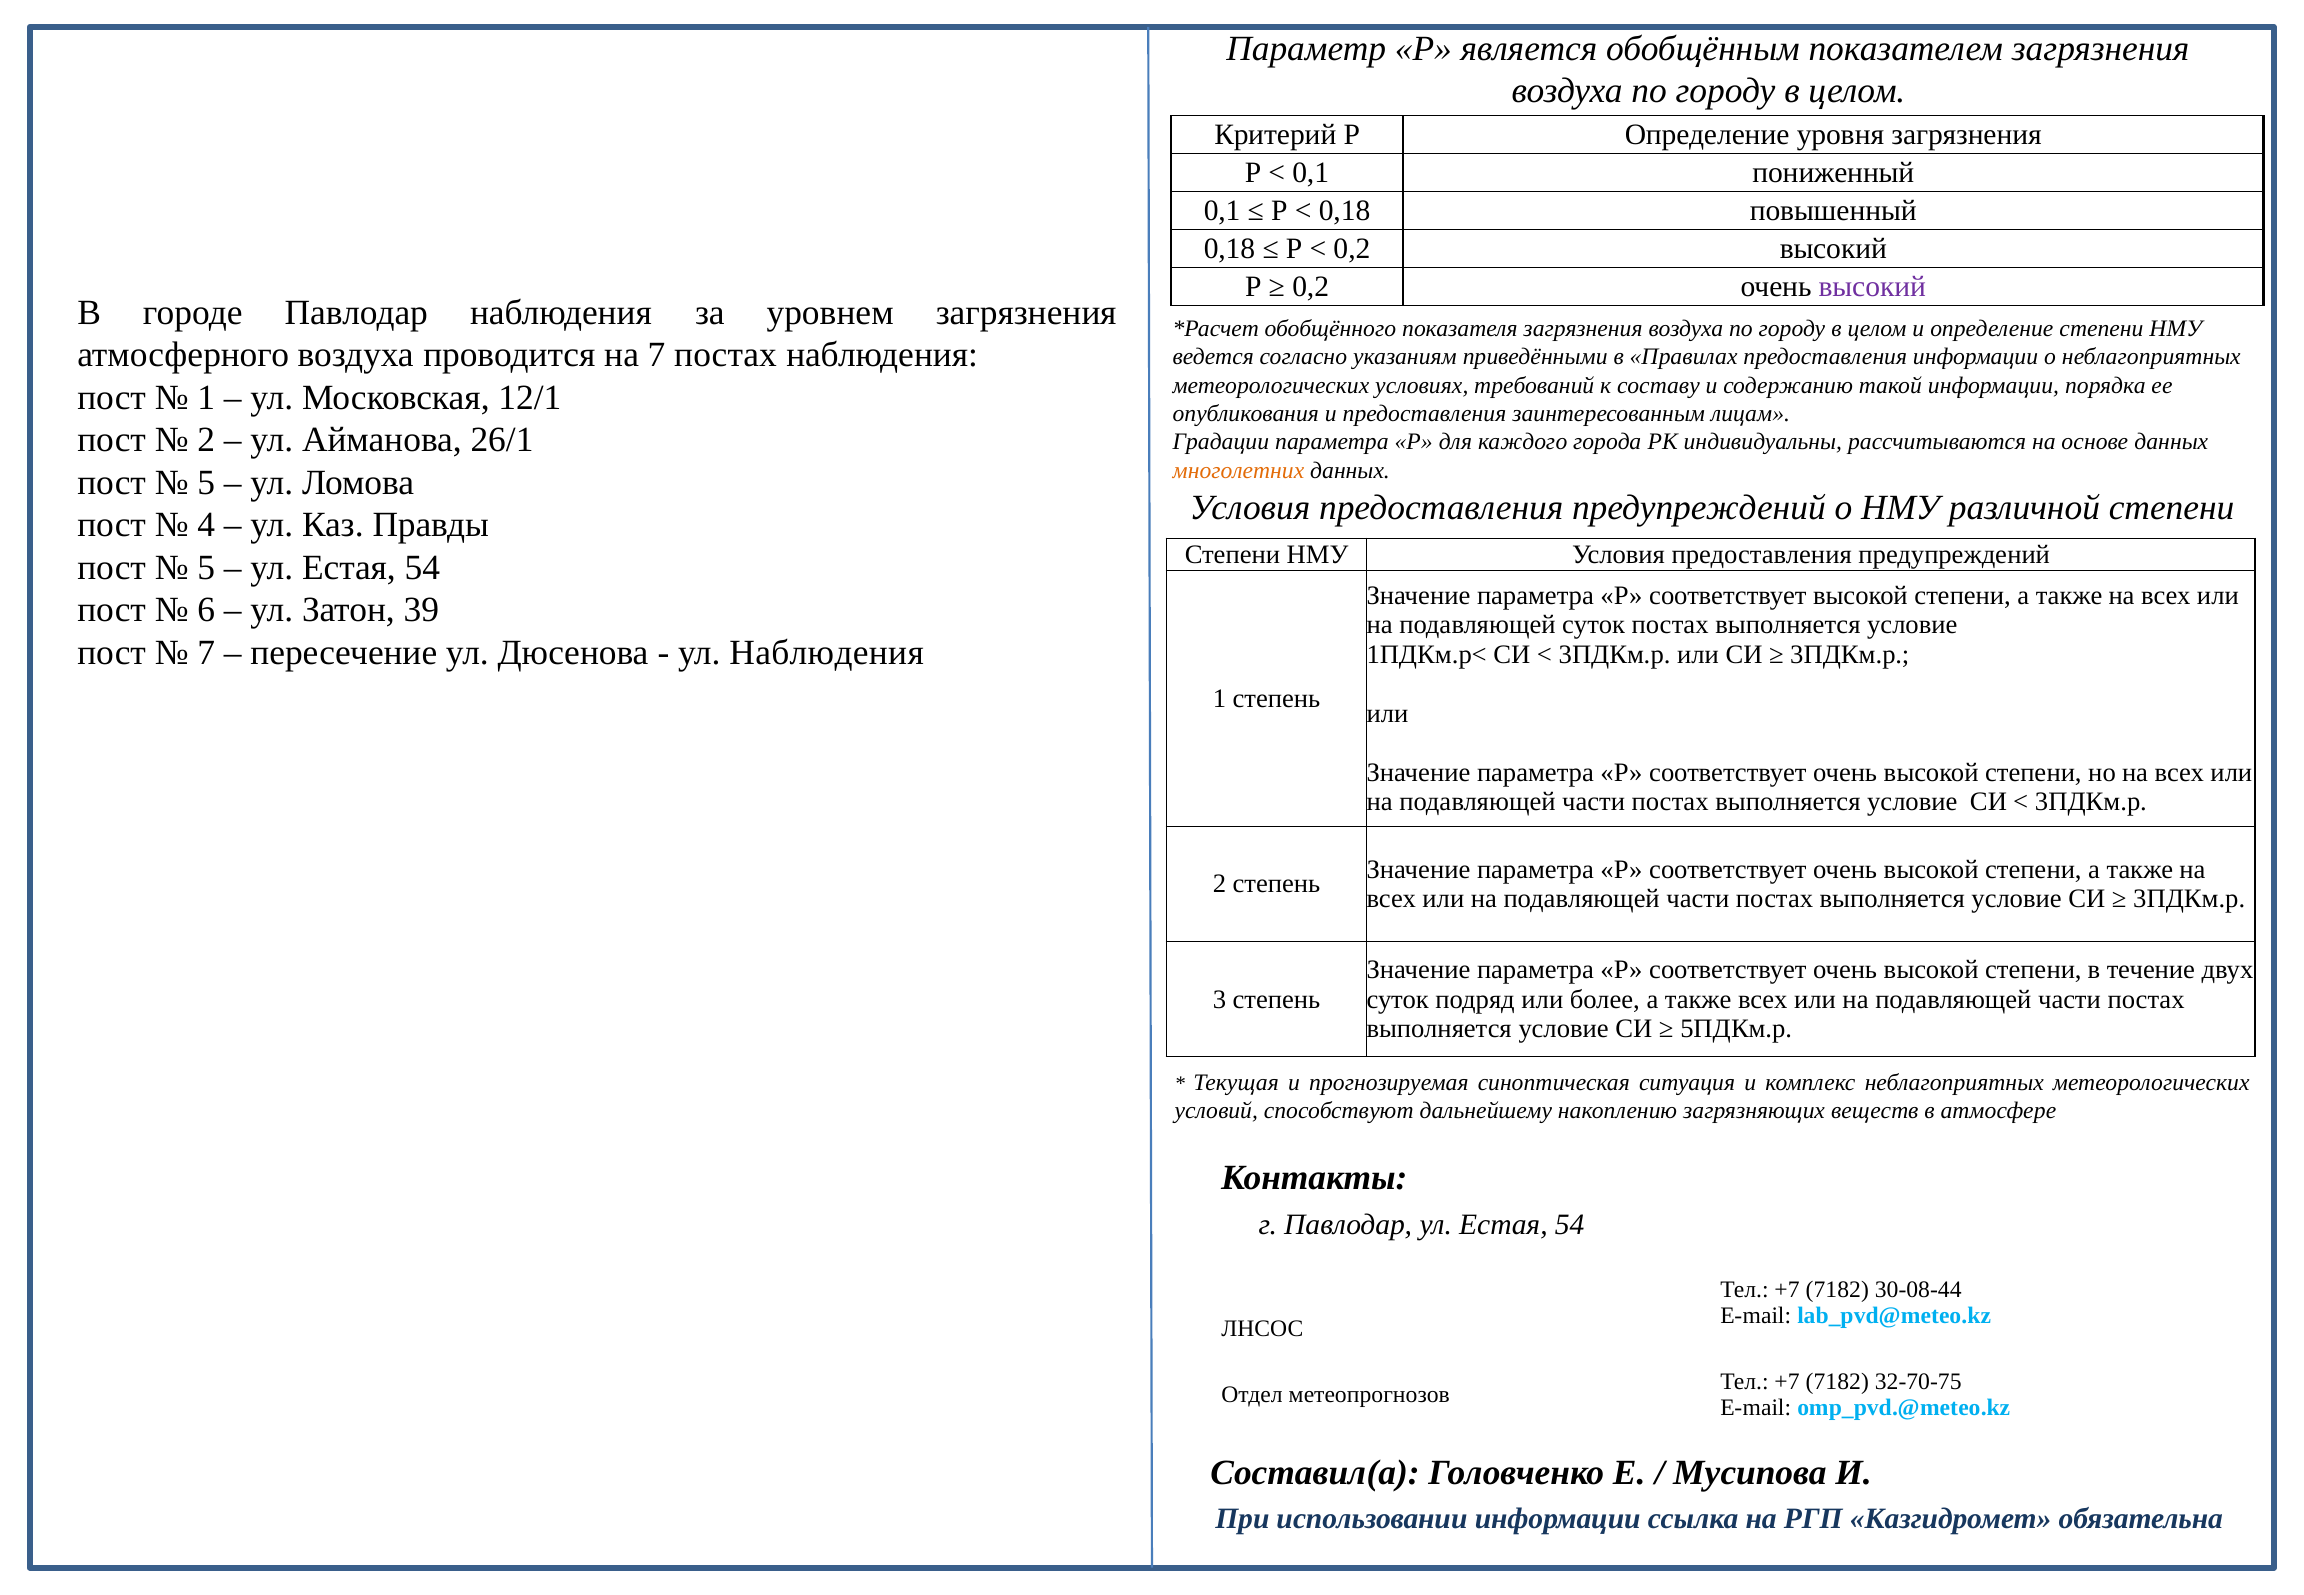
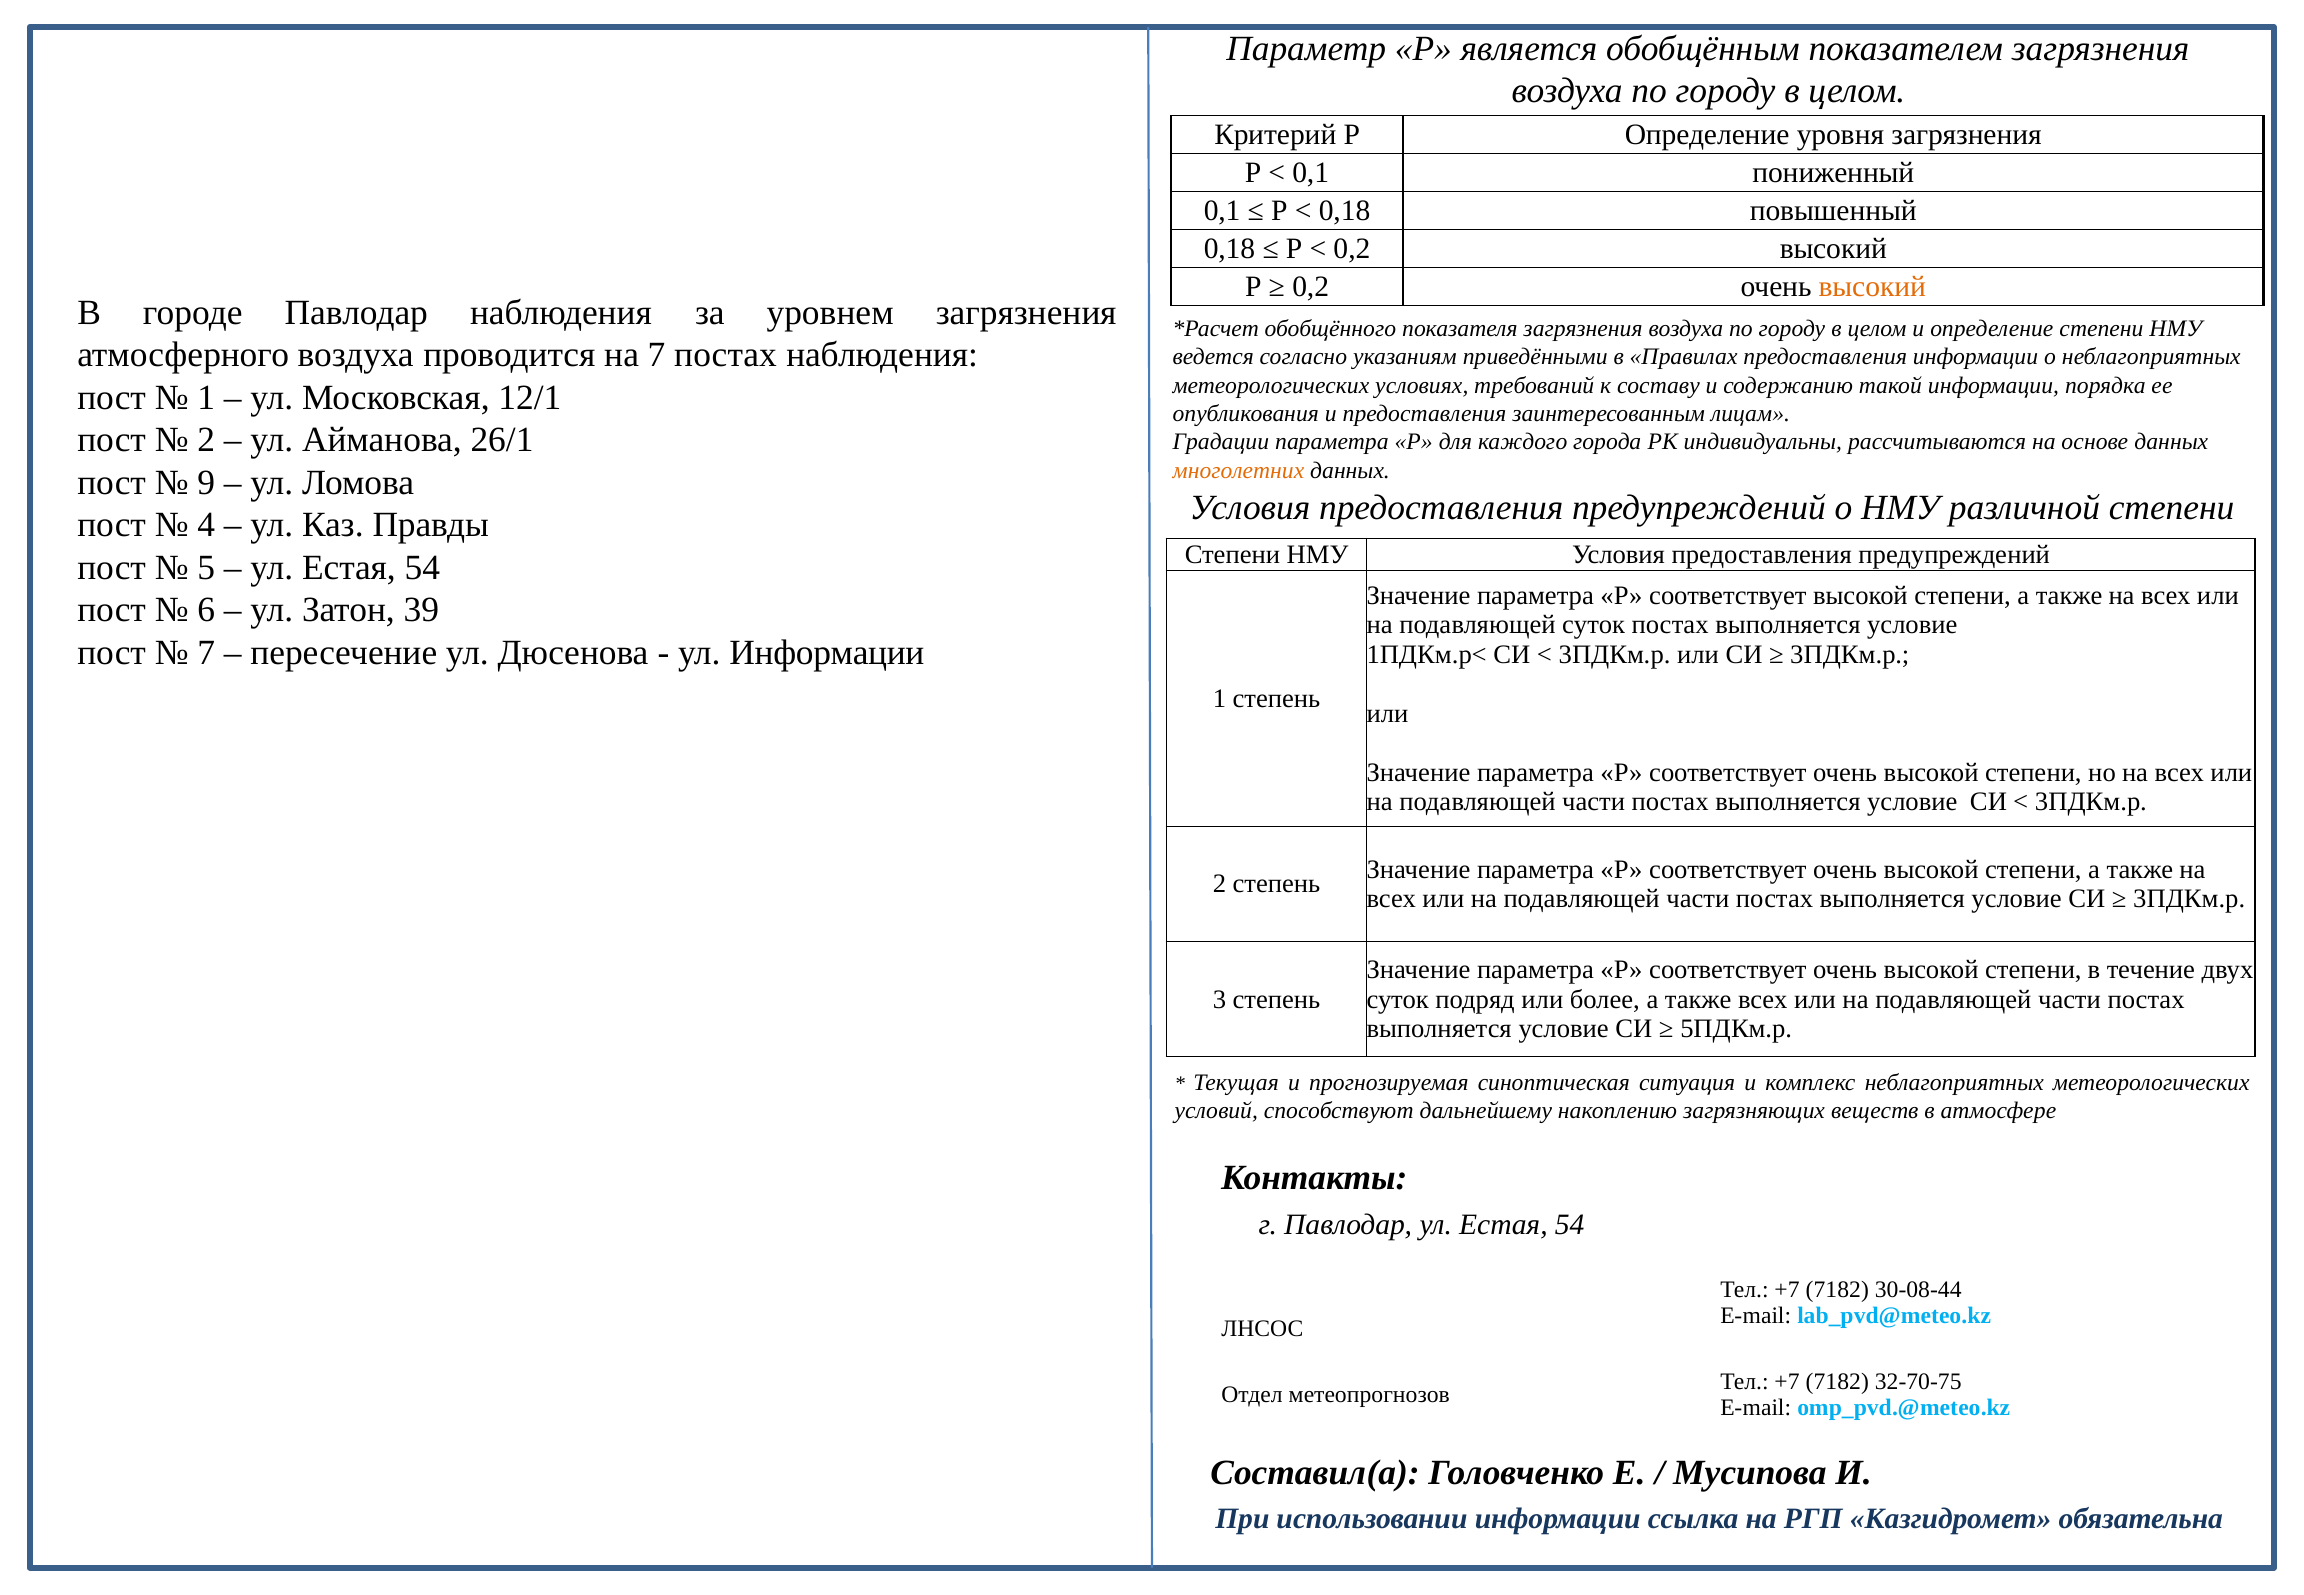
высокий at (1872, 286) colour: purple -> orange
5 at (206, 483): 5 -> 9
ул Наблюдения: Наблюдения -> Информации
